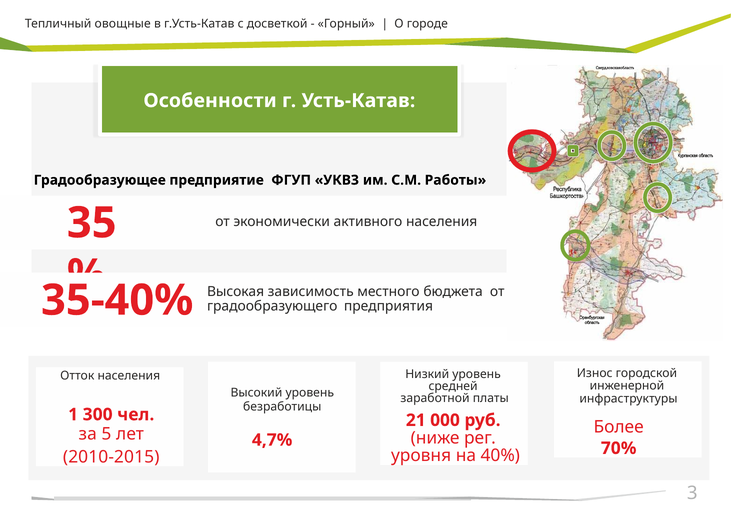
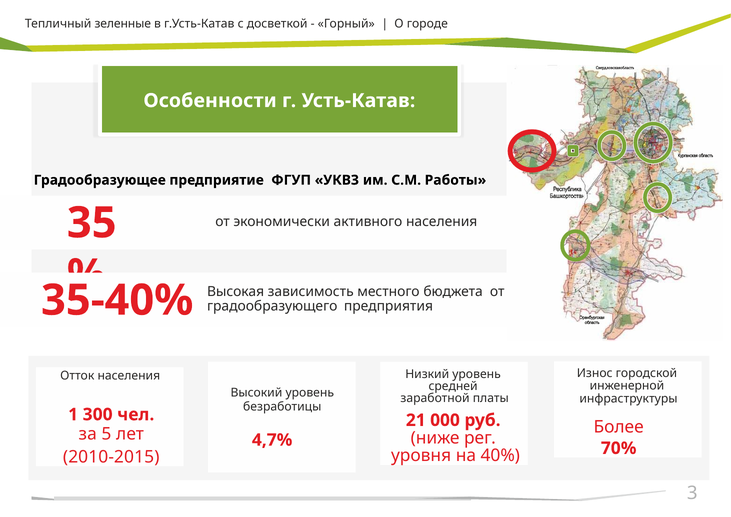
овощные: овощные -> зеленные
